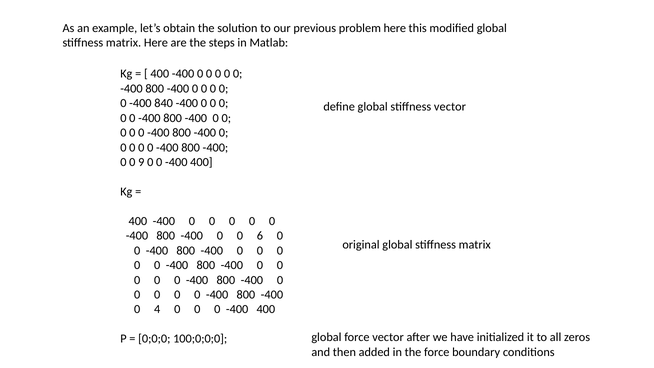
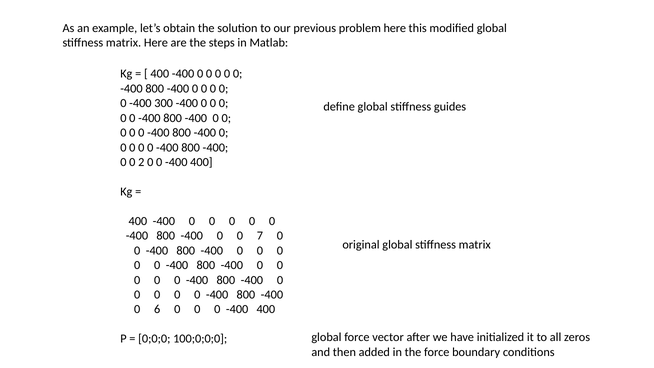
840: 840 -> 300
stiffness vector: vector -> guides
9: 9 -> 2
6: 6 -> 7
4: 4 -> 6
